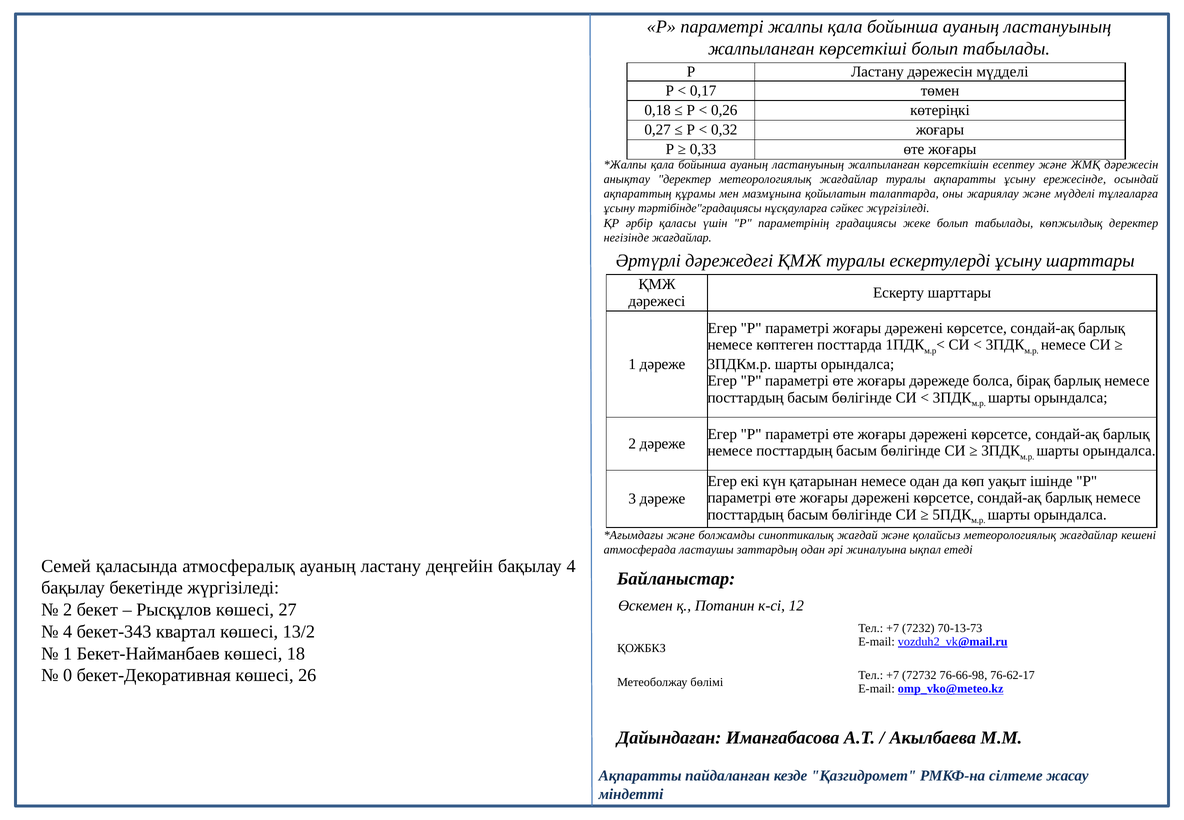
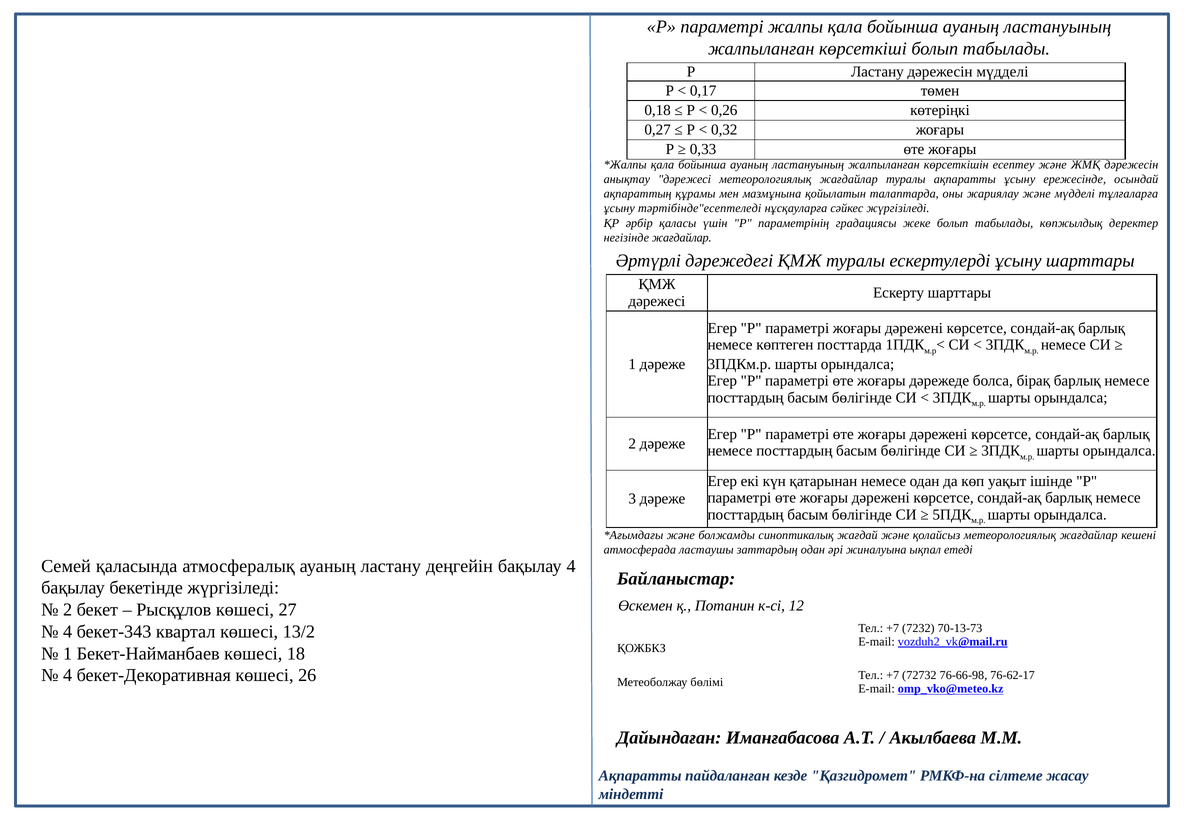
анықтау деректер: деректер -> дәрежесі
тәртібінде"градациясы: тәртібінде"градациясы -> тәртібінде"есептеледі
0 at (68, 675): 0 -> 4
